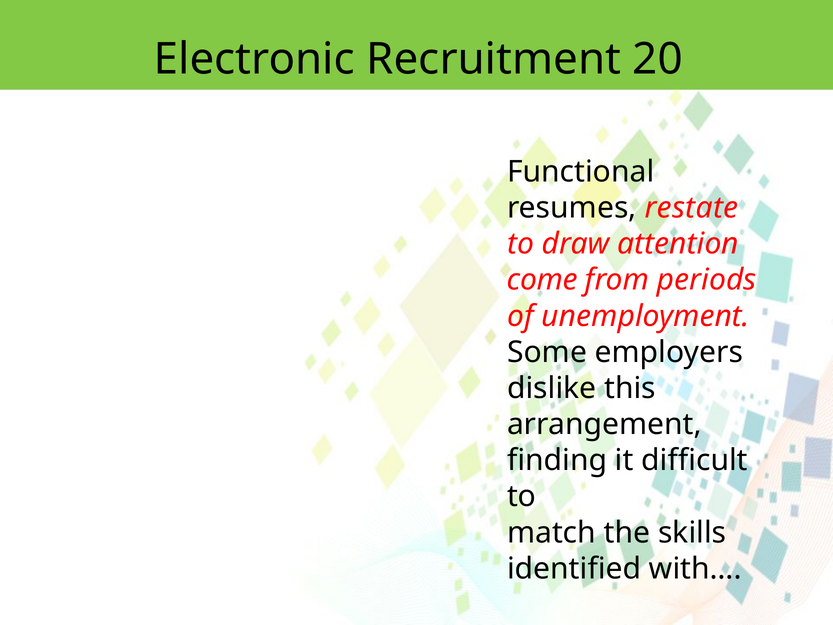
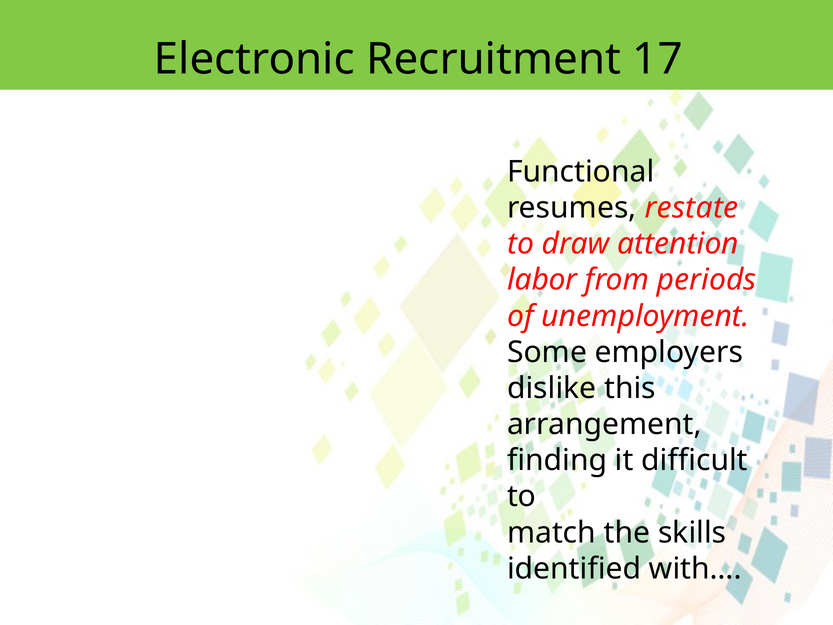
20: 20 -> 17
come: come -> labor
